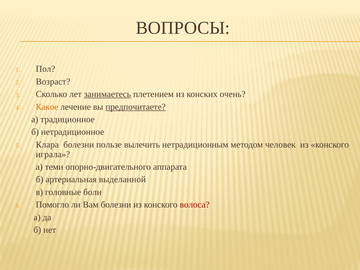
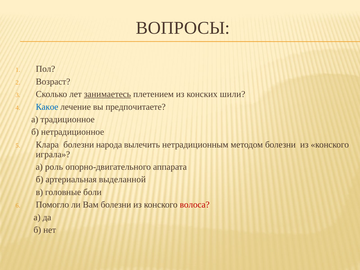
очень: очень -> шили
Какое colour: orange -> blue
предпочитаете underline: present -> none
пользе: пользе -> народа
методом человек: человек -> болезни
теми: теми -> роль
